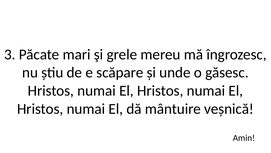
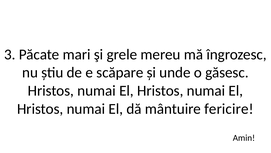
veșnică: veșnică -> fericire
